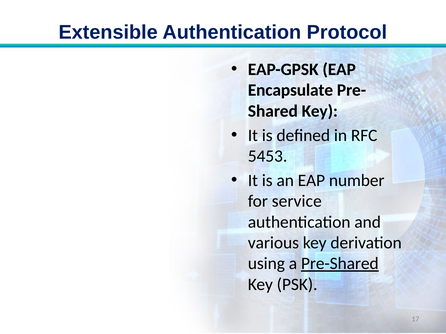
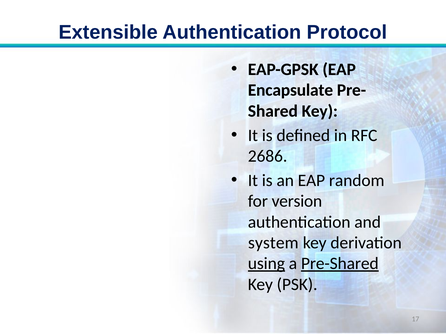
5453: 5453 -> 2686
number: number -> random
service: service -> version
various: various -> system
using underline: none -> present
